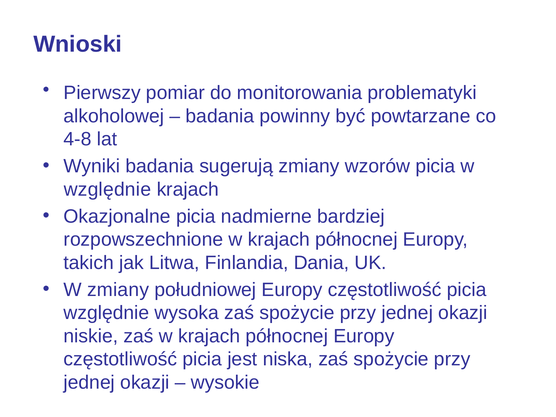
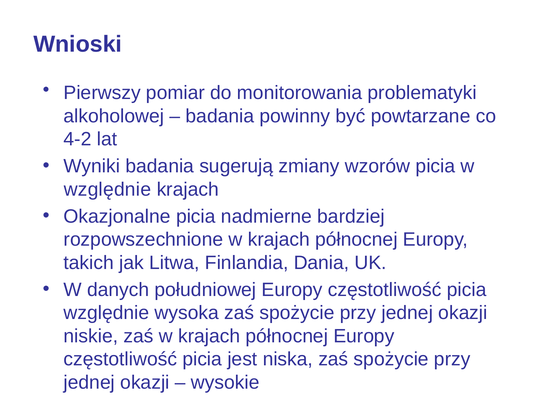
4-8: 4-8 -> 4-2
W zmiany: zmiany -> danych
